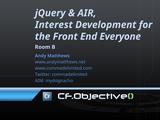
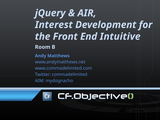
Everyone: Everyone -> Intuitive
